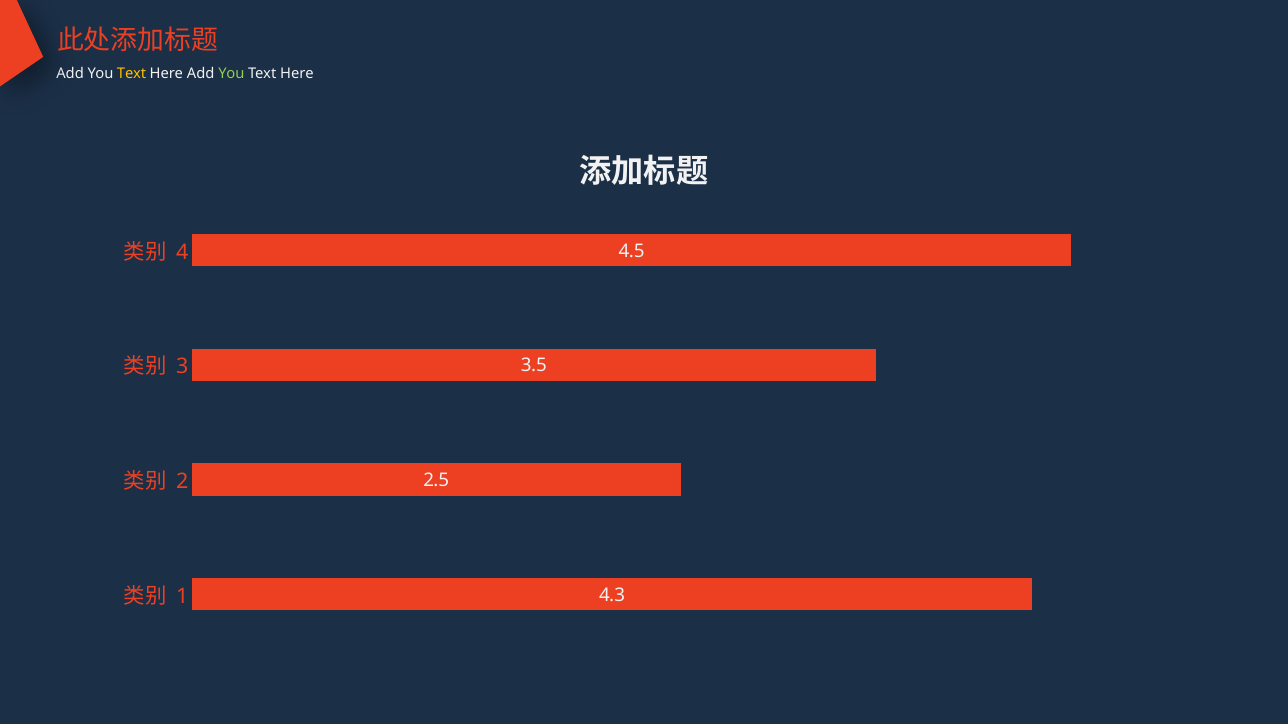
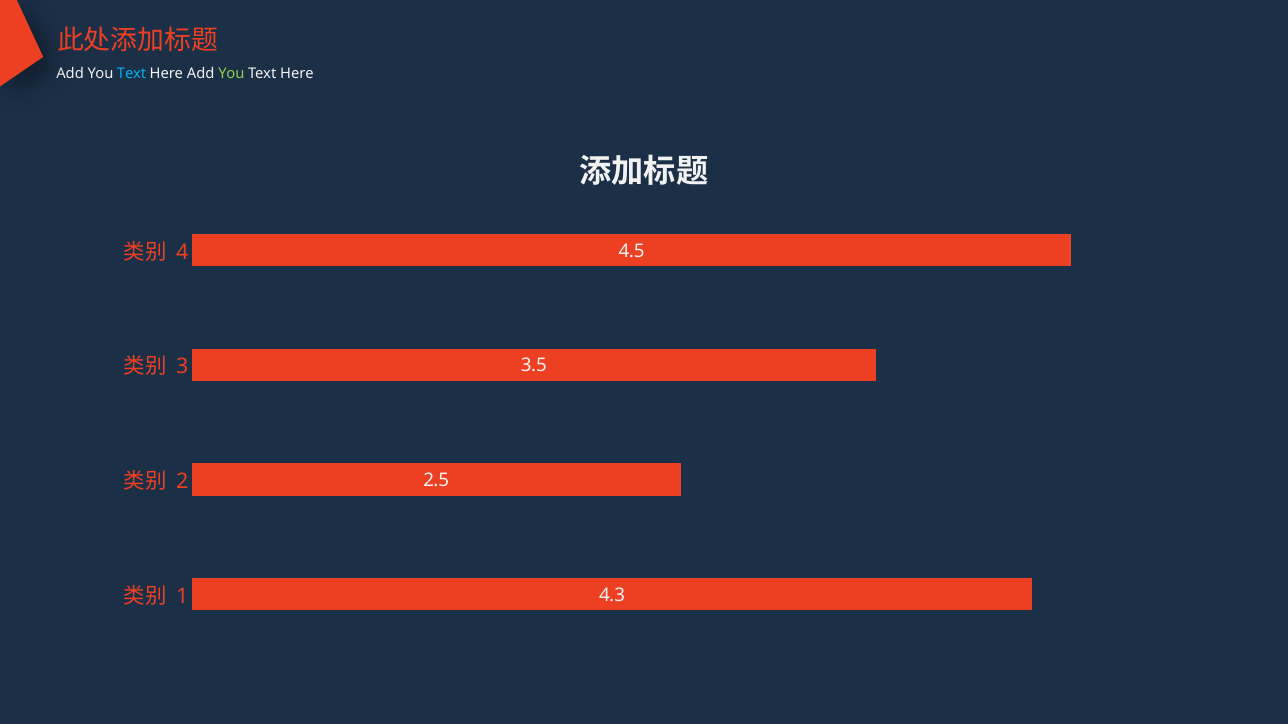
Text at (132, 74) colour: yellow -> light blue
